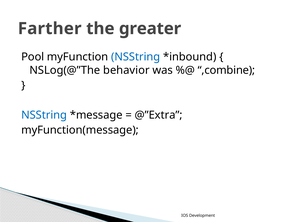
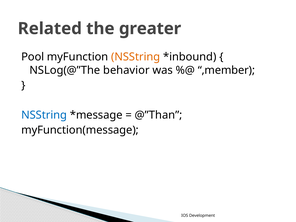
Farther: Farther -> Related
NSString at (136, 57) colour: blue -> orange
,combine: ,combine -> ,member
@”Extra: @”Extra -> @”Than
